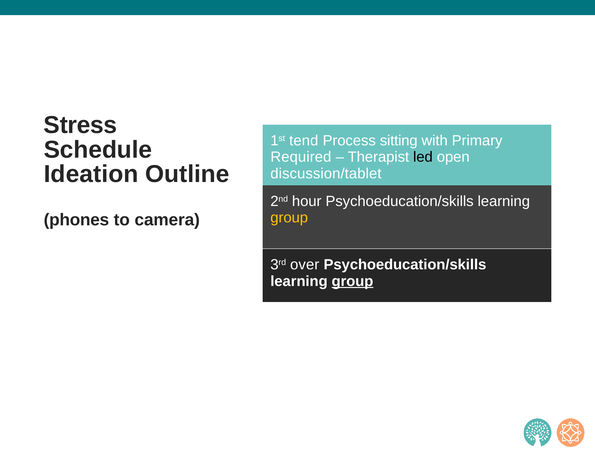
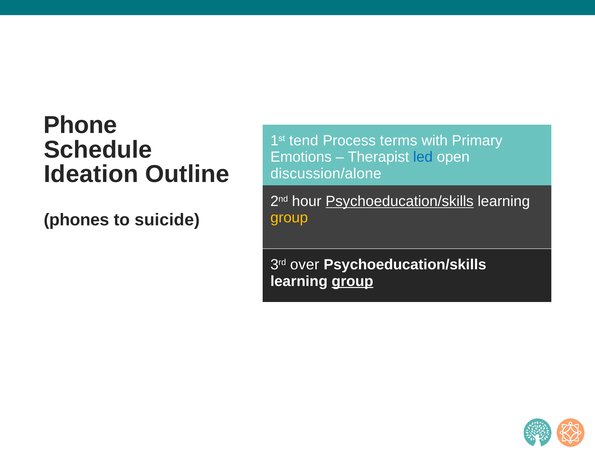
Stress: Stress -> Phone
sitting: sitting -> terms
Required: Required -> Emotions
led colour: black -> blue
discussion/tablet: discussion/tablet -> discussion/alone
Psychoeducation/skills at (400, 201) underline: none -> present
camera: camera -> suicide
